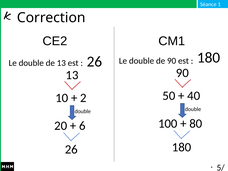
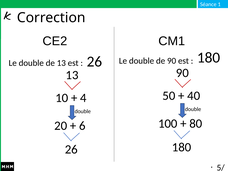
2: 2 -> 4
